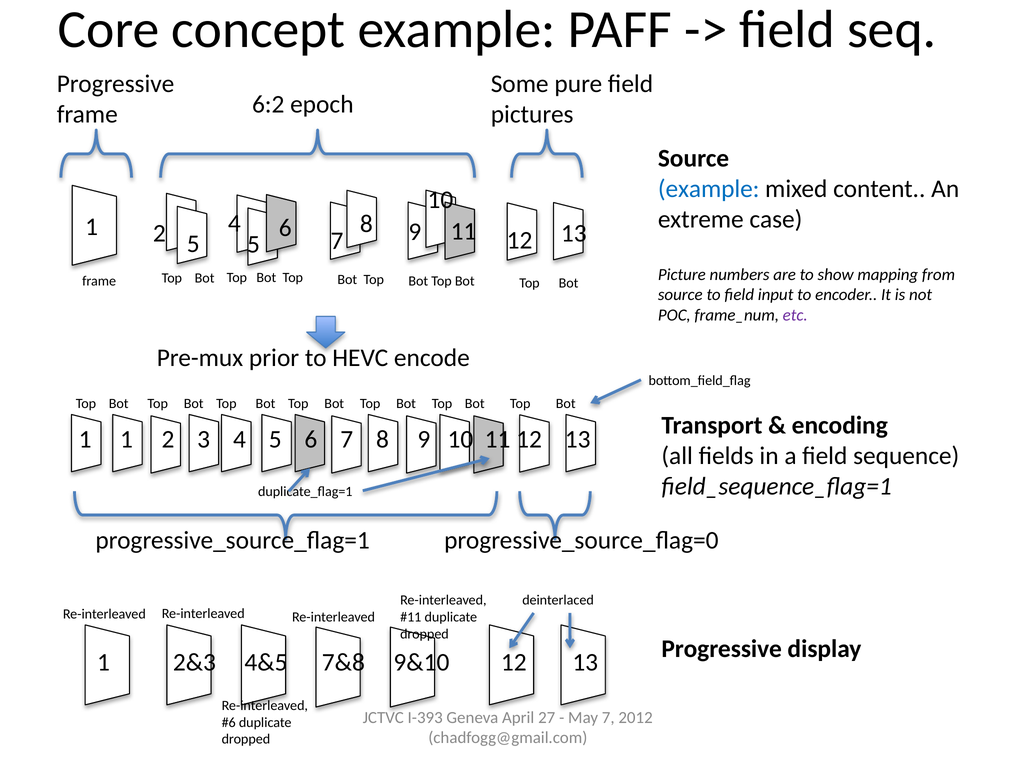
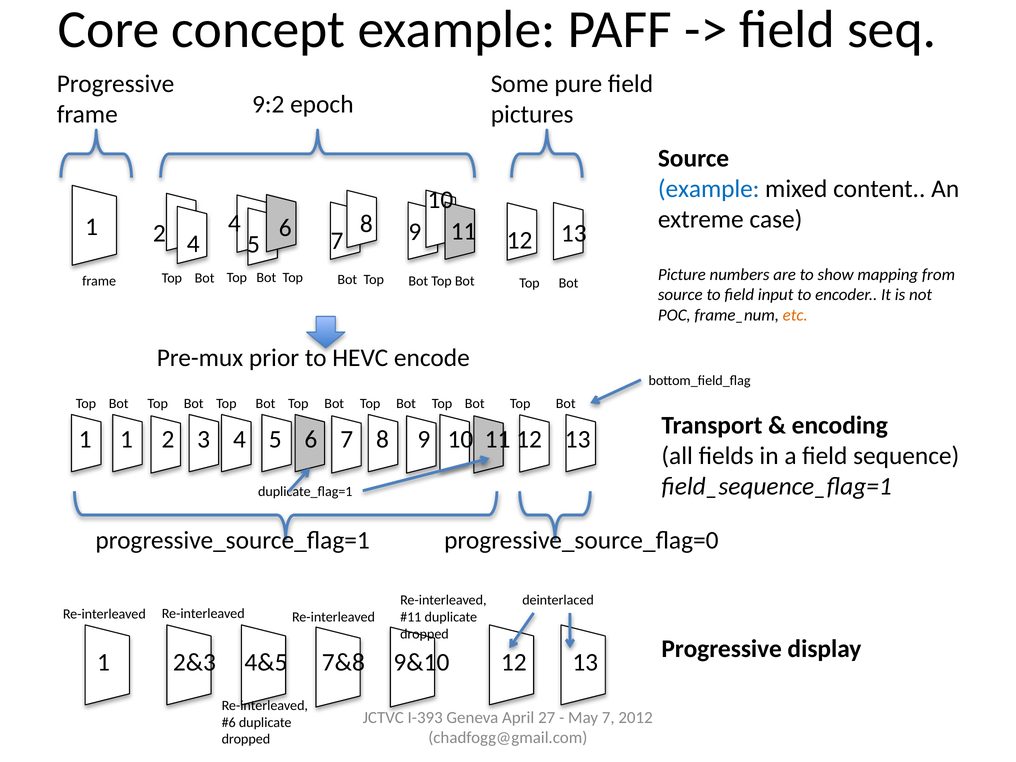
6:2: 6:2 -> 9:2
2 5: 5 -> 4
etc colour: purple -> orange
